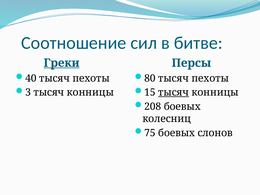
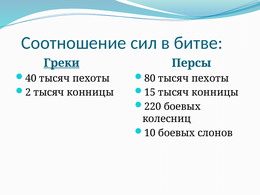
3: 3 -> 2
тысяч at (174, 92) underline: present -> none
208: 208 -> 220
75: 75 -> 10
